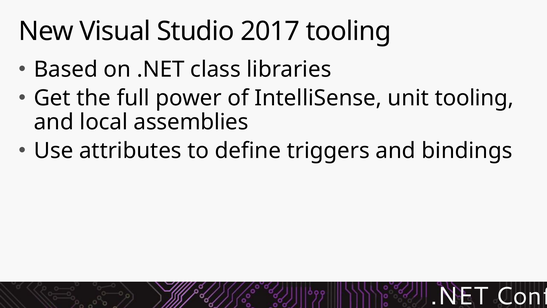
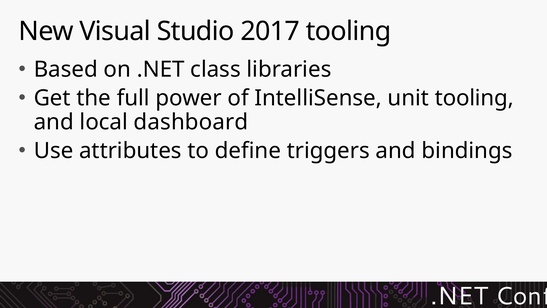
assemblies: assemblies -> dashboard
